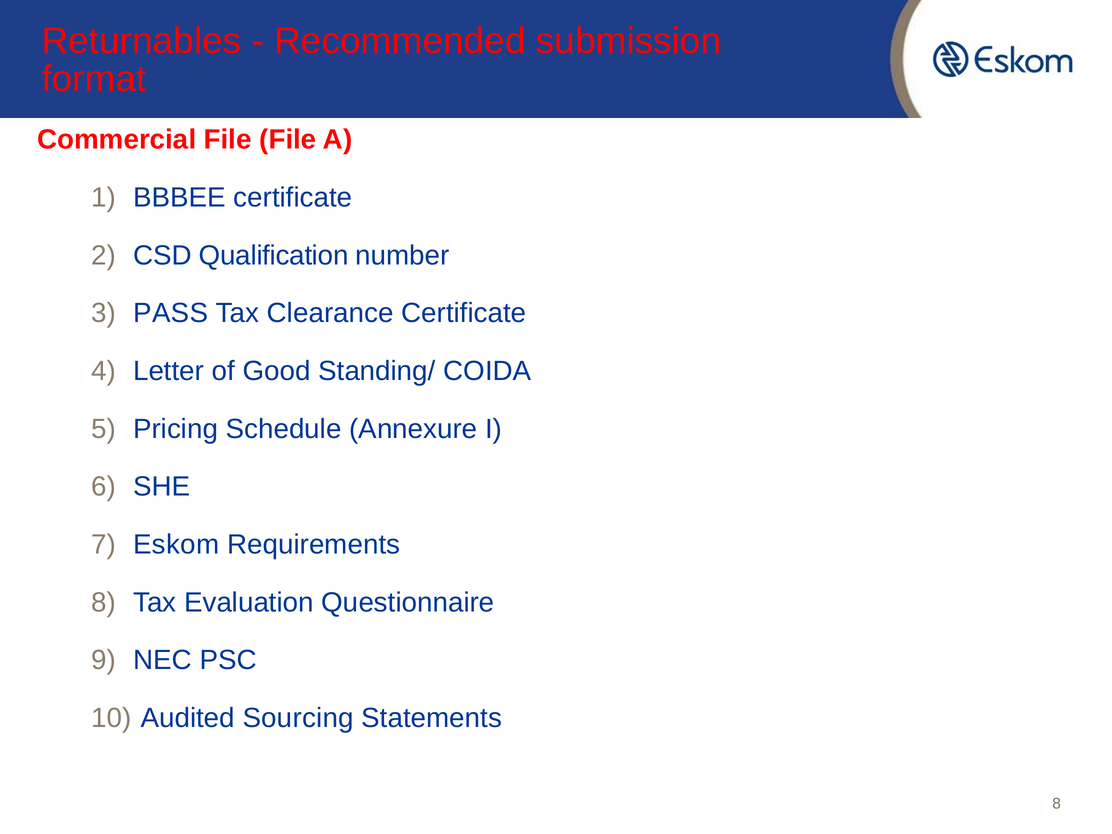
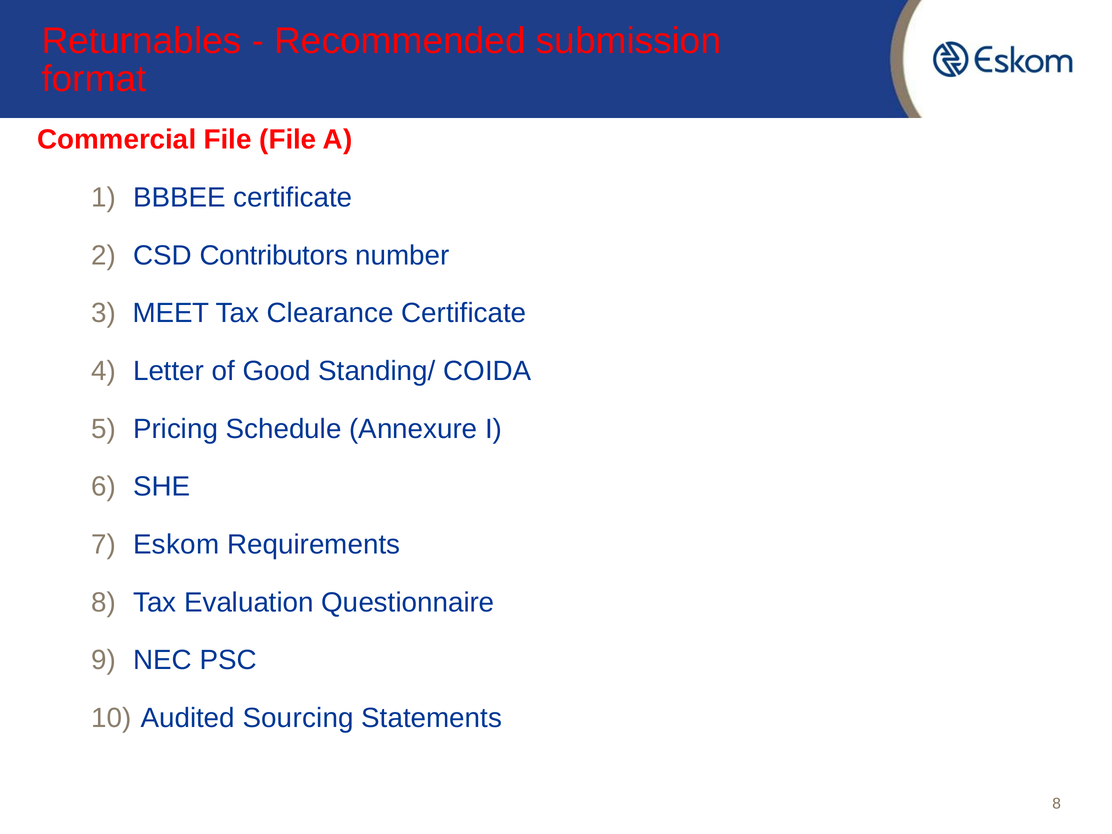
Qualification: Qualification -> Contributors
PASS: PASS -> MEET
